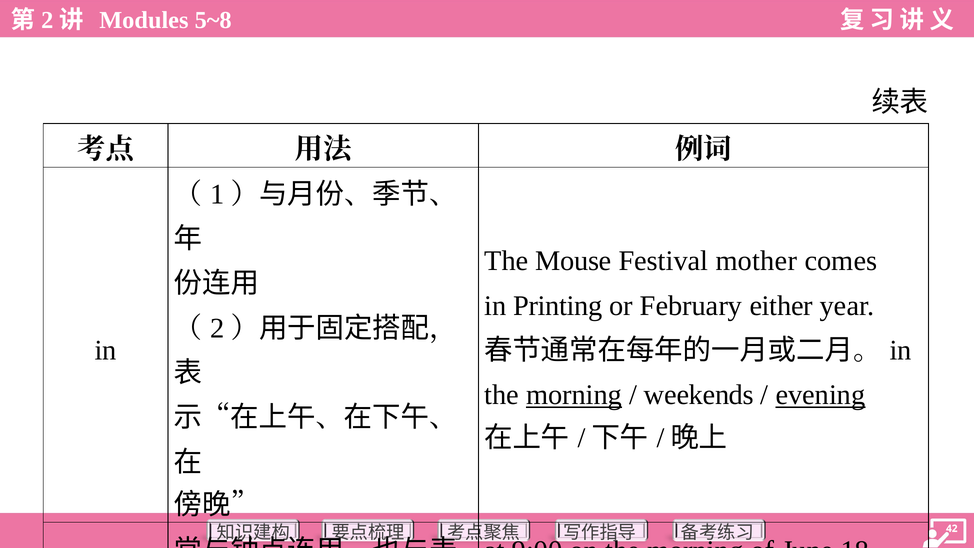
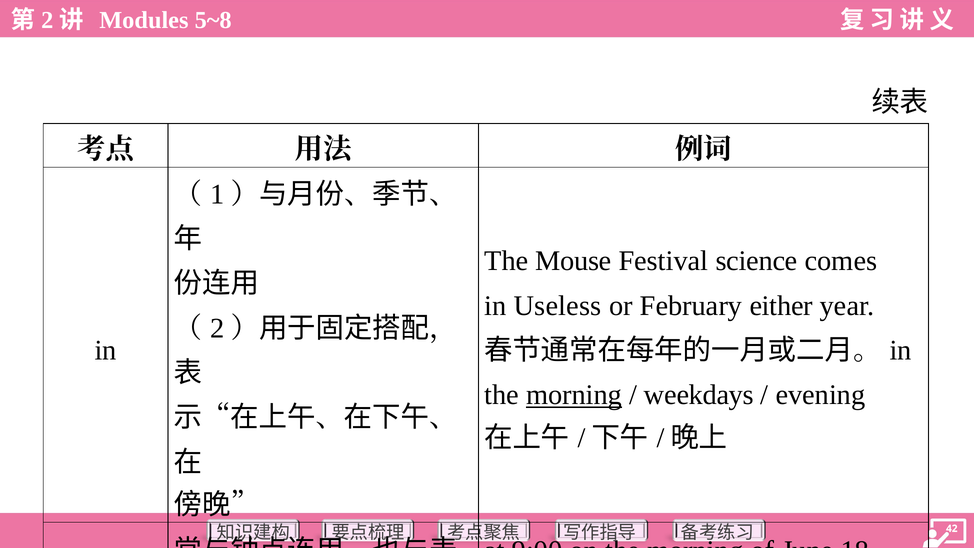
mother: mother -> science
Printing: Printing -> Useless
weekends: weekends -> weekdays
evening underline: present -> none
